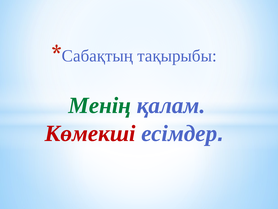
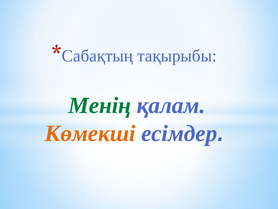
Көмекші colour: red -> orange
